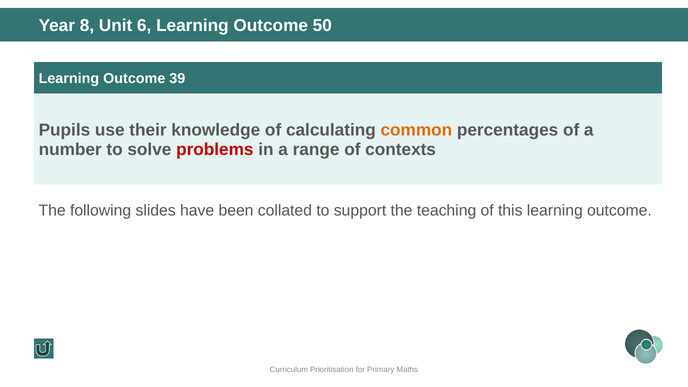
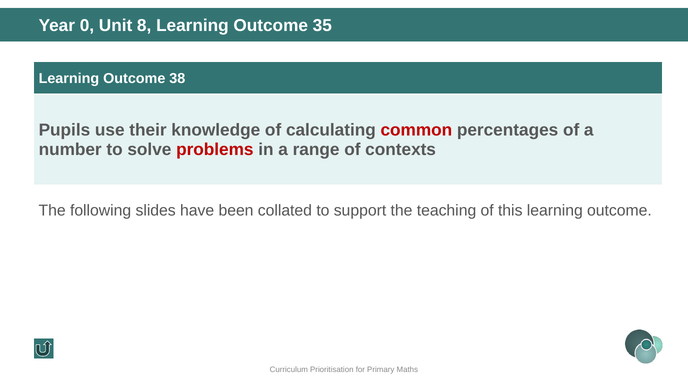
8: 8 -> 0
6: 6 -> 8
50: 50 -> 35
39: 39 -> 38
common colour: orange -> red
